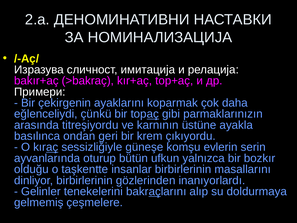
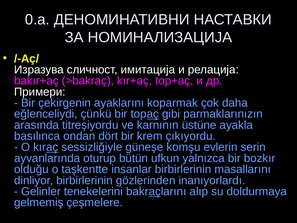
2.a: 2.a -> 0.a
geri: geri -> dört
